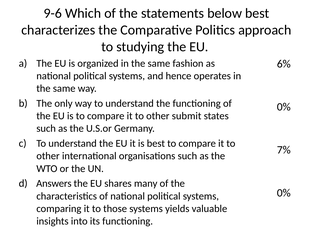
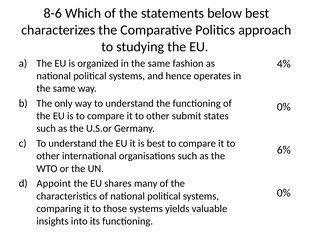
9-6: 9-6 -> 8-6
6%: 6% -> 4%
7%: 7% -> 6%
Answers: Answers -> Appoint
